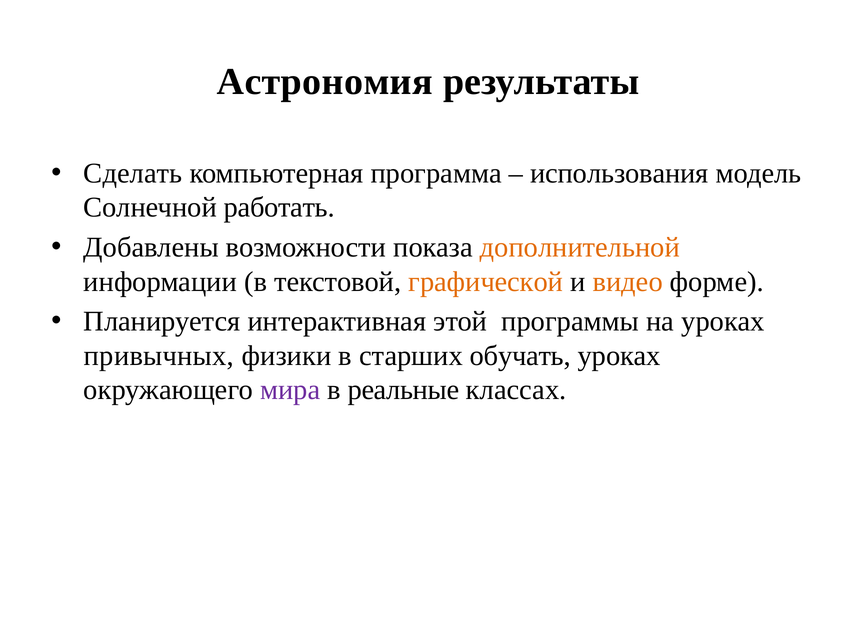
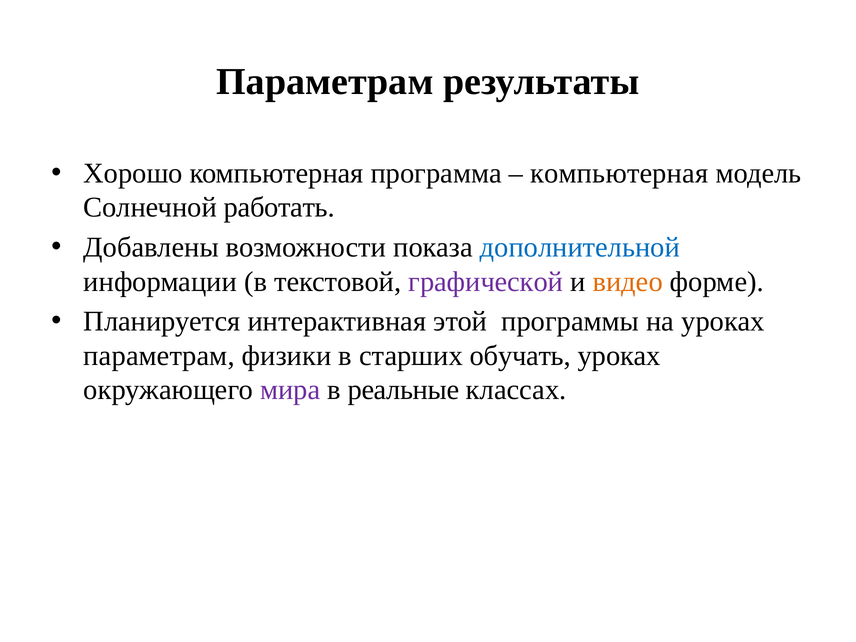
Астрономия at (325, 82): Астрономия -> Параметрам
Сделать: Сделать -> Хорошо
использования at (619, 173): использования -> компьютерная
дополнительной colour: orange -> blue
графической colour: orange -> purple
привычных at (159, 356): привычных -> параметрам
